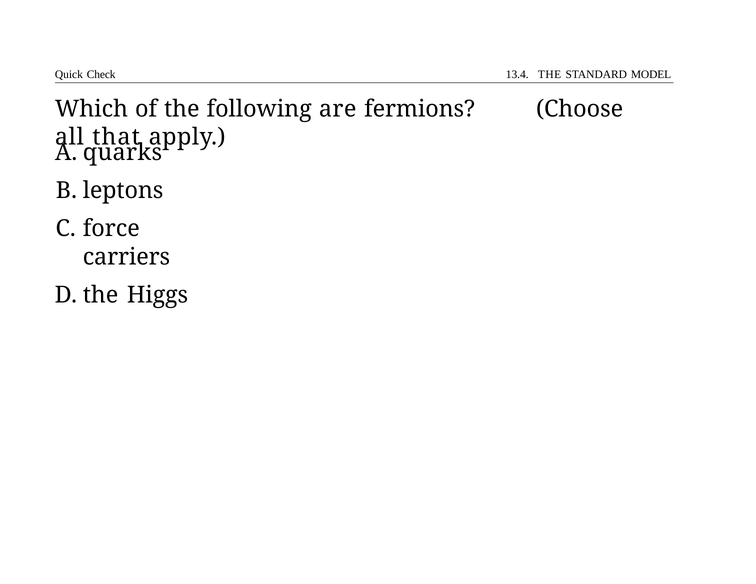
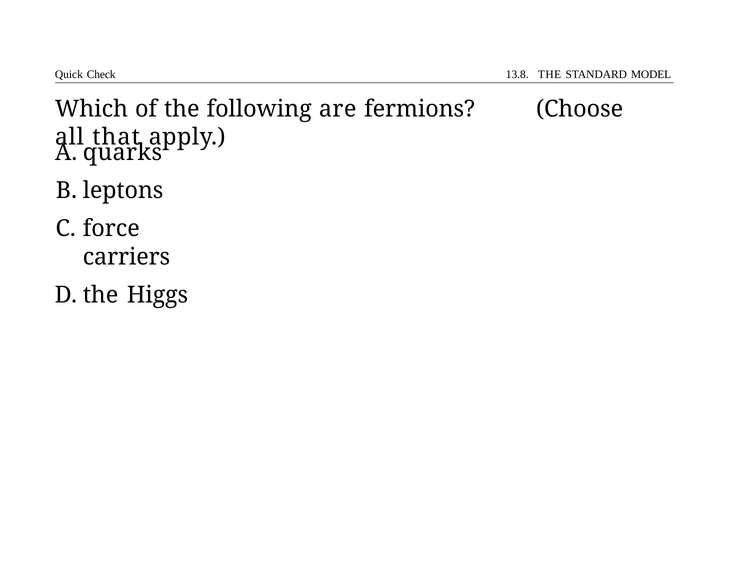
13.4: 13.4 -> 13.8
